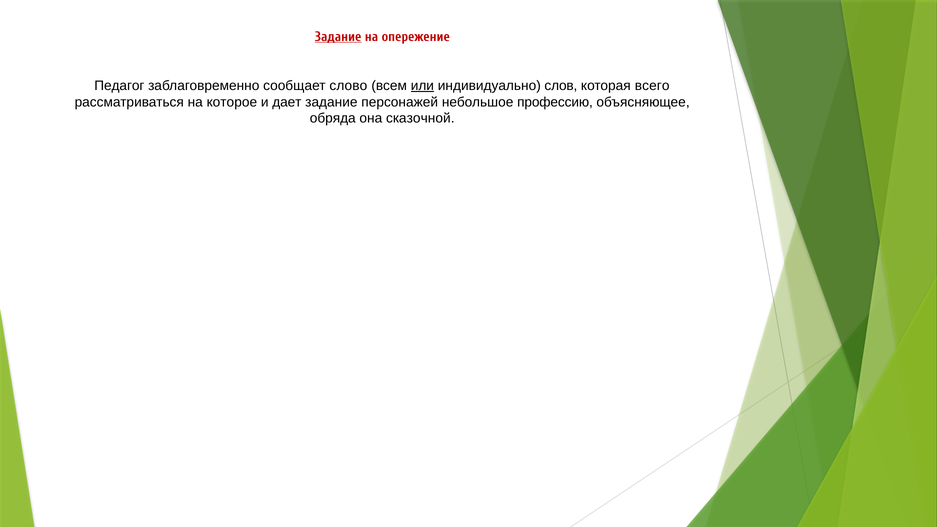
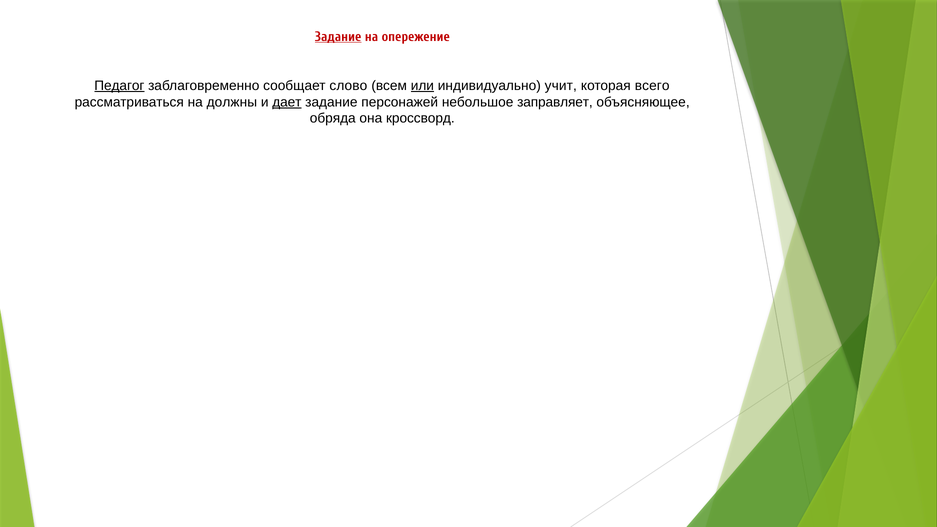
Педагог underline: none -> present
слов: слов -> учит
которое: которое -> должны
дает underline: none -> present
профессию: профессию -> заправляет
сказочной: сказочной -> кроссворд
